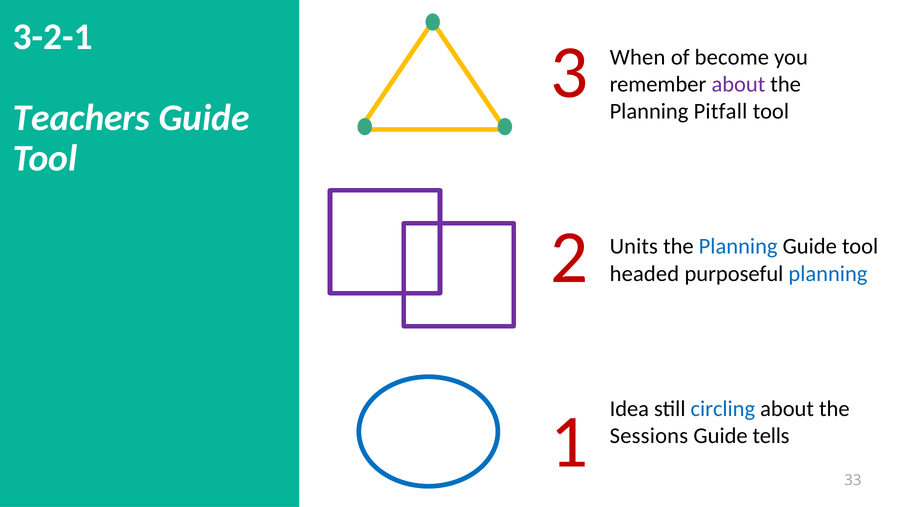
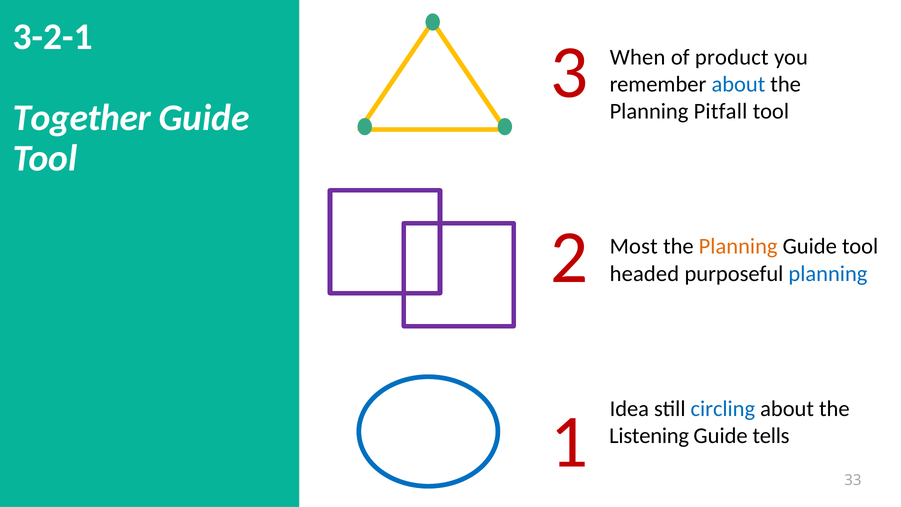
become: become -> product
about at (738, 84) colour: purple -> blue
Teachers: Teachers -> Together
Units: Units -> Most
Planning at (738, 246) colour: blue -> orange
Sessions: Sessions -> Listening
